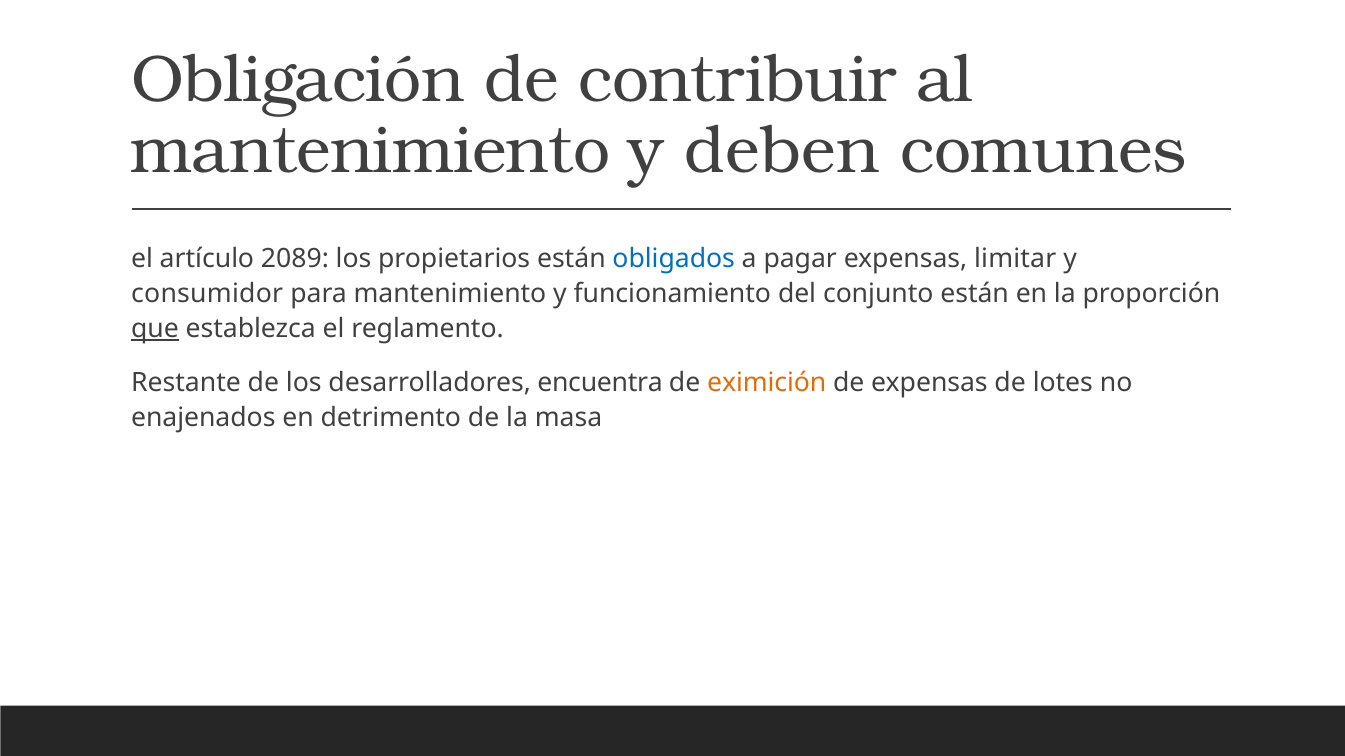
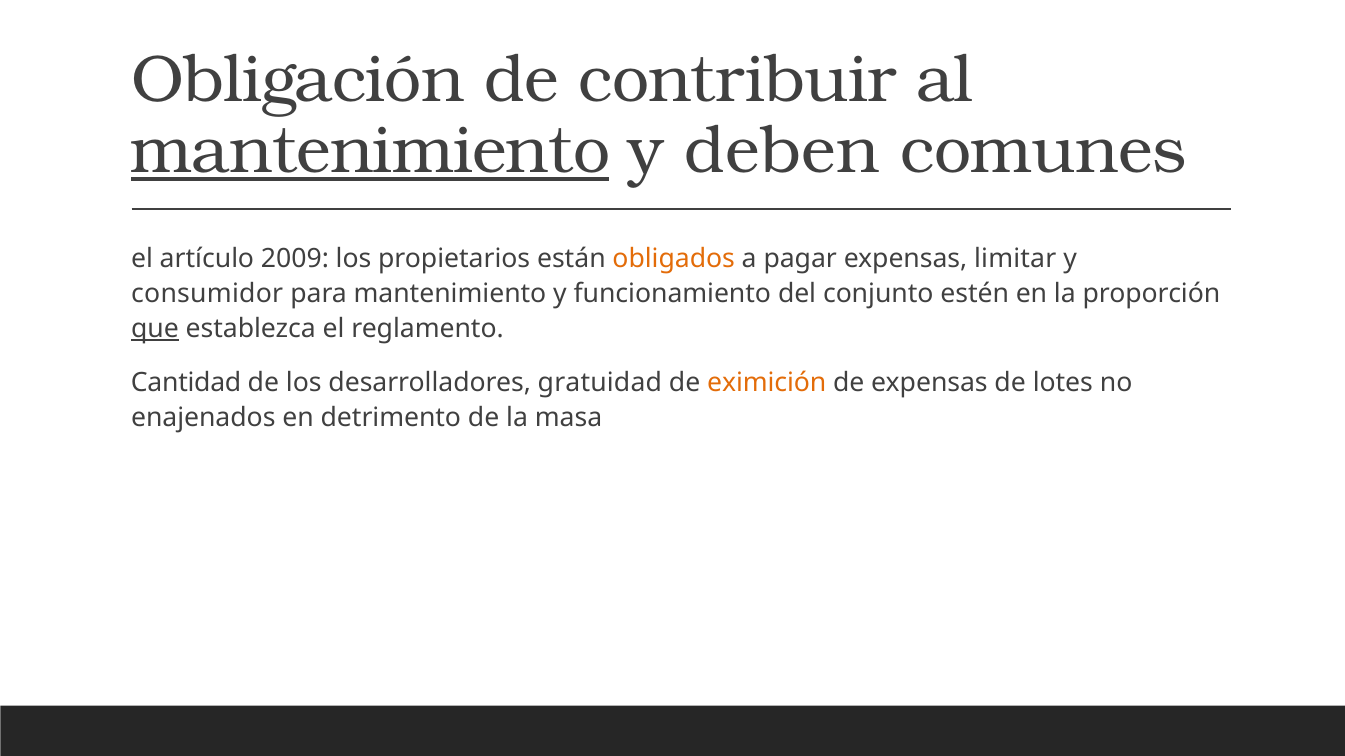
mantenimiento at (370, 151) underline: none -> present
2089: 2089 -> 2009
obligados colour: blue -> orange
conjunto están: están -> estén
Restante: Restante -> Cantidad
encuentra: encuentra -> gratuidad
